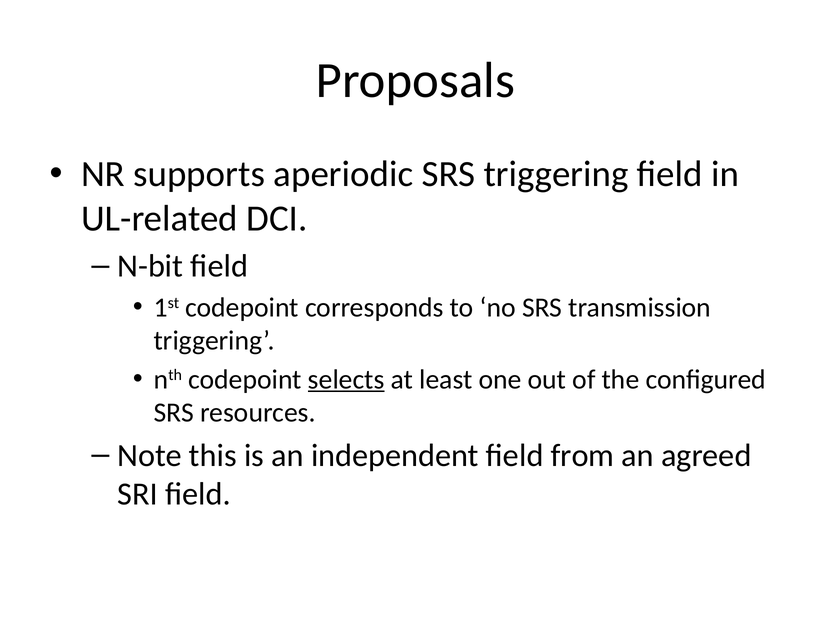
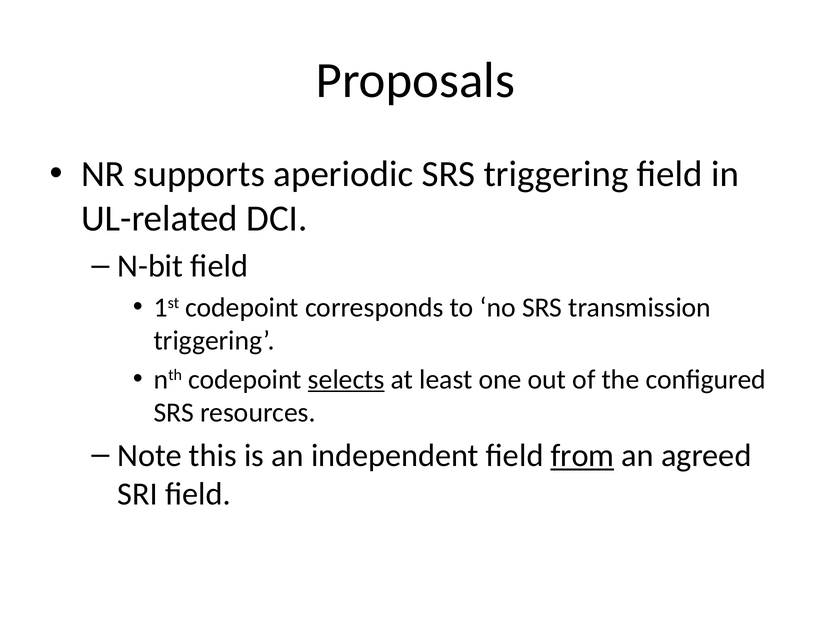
from underline: none -> present
